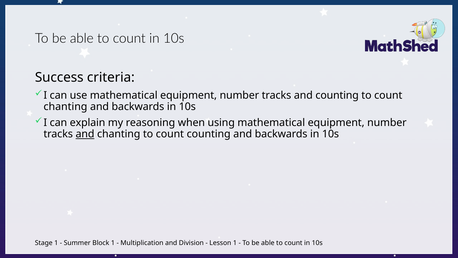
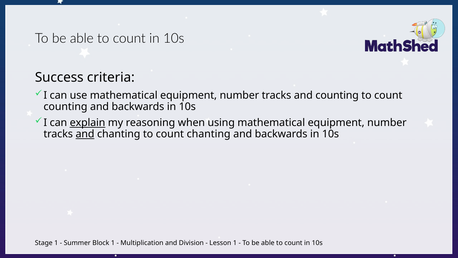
chanting at (65, 106): chanting -> counting
explain underline: none -> present
count counting: counting -> chanting
